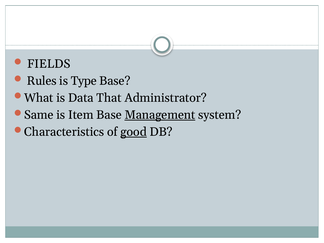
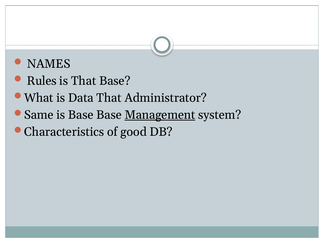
FIELDS: FIELDS -> NAMES
is Type: Type -> That
is Item: Item -> Base
good underline: present -> none
